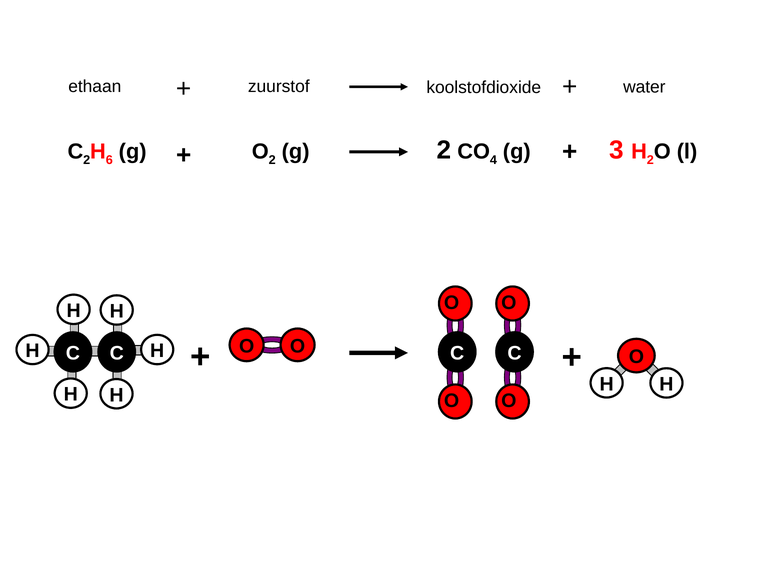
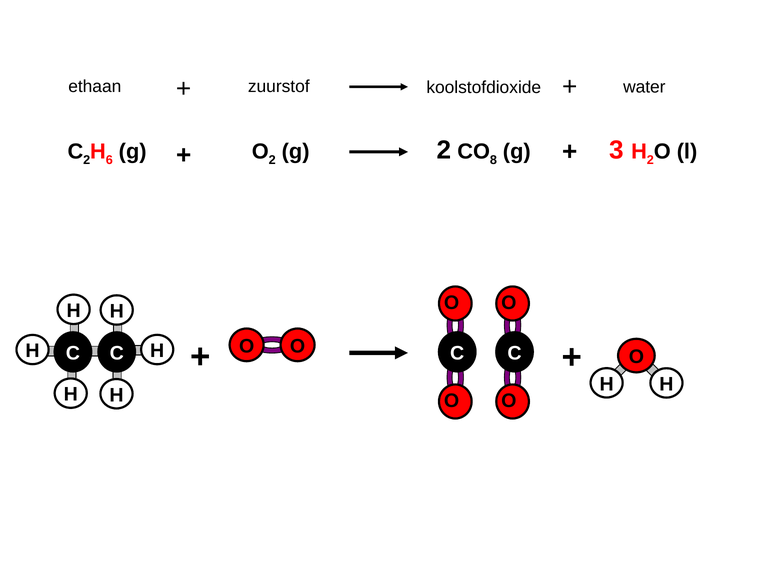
4: 4 -> 8
